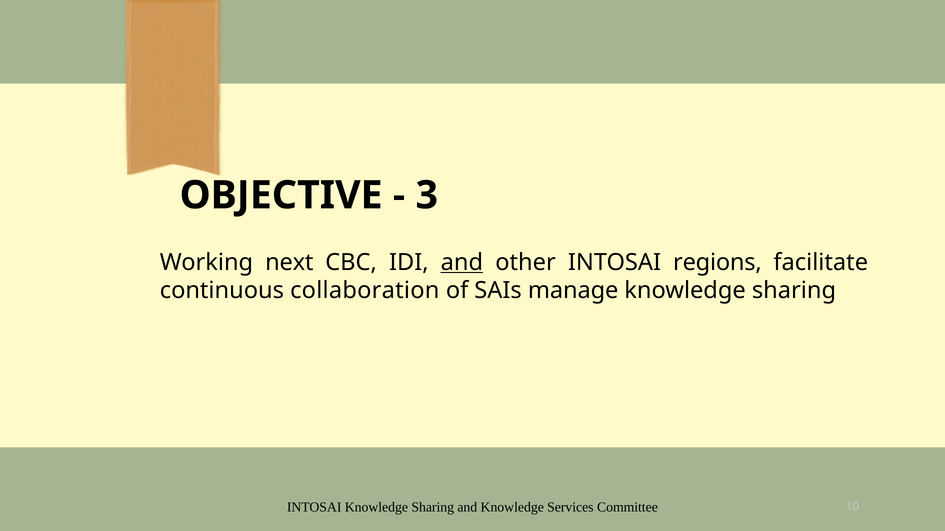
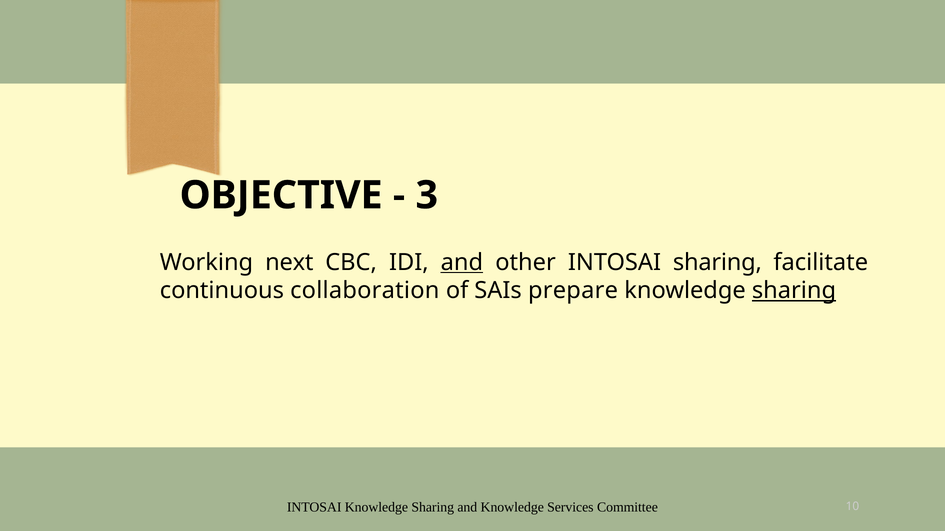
INTOSAI regions: regions -> sharing
manage: manage -> prepare
sharing at (794, 291) underline: none -> present
